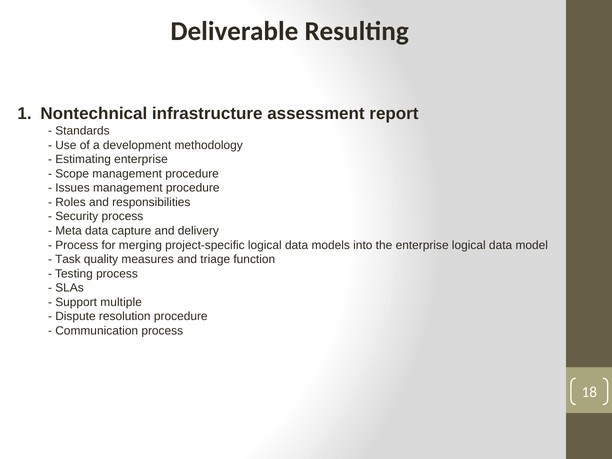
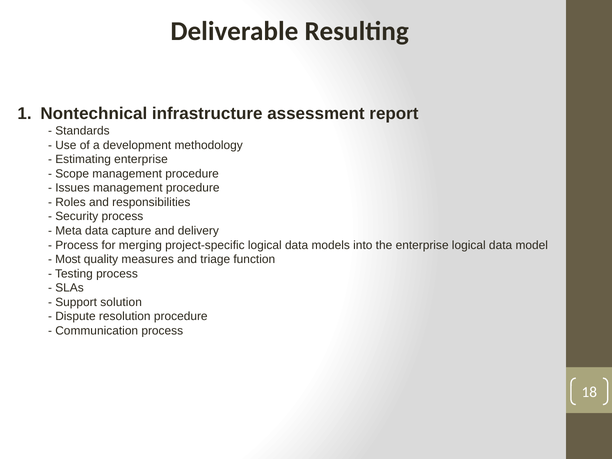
Task: Task -> Most
multiple: multiple -> solution
